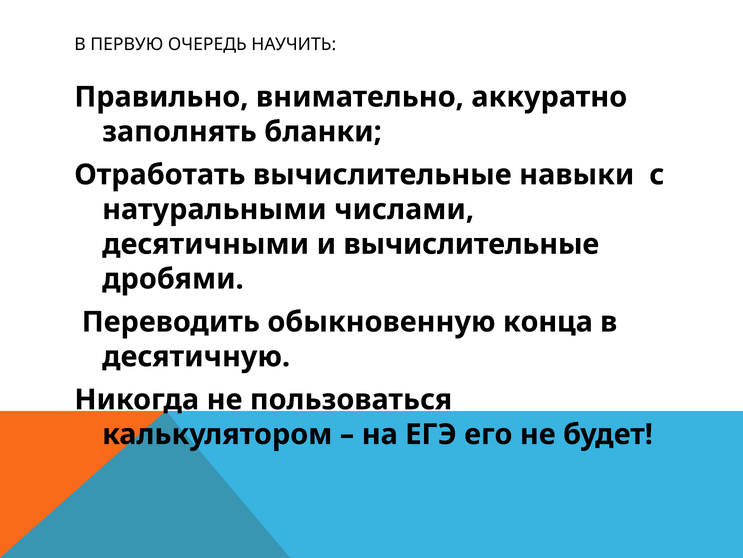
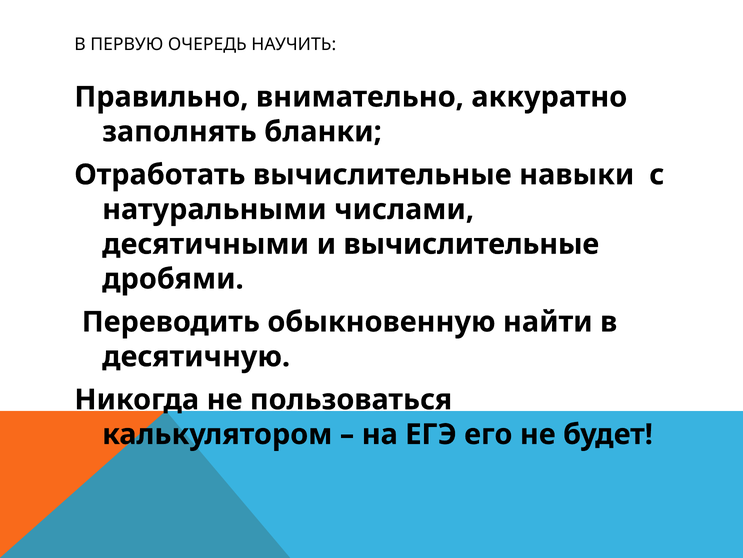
конца: конца -> найти
